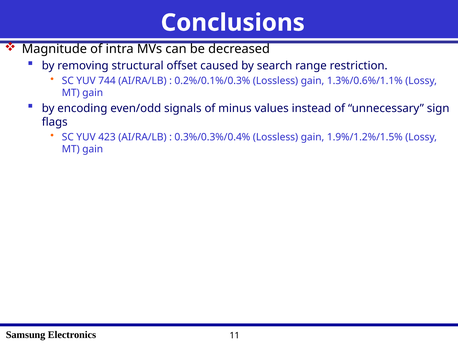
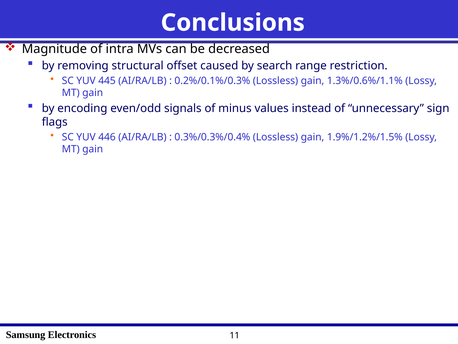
744: 744 -> 445
423: 423 -> 446
